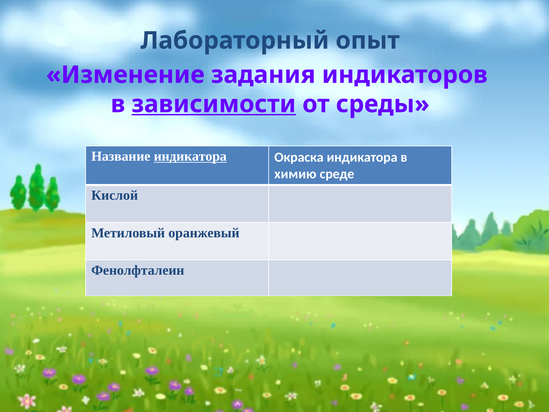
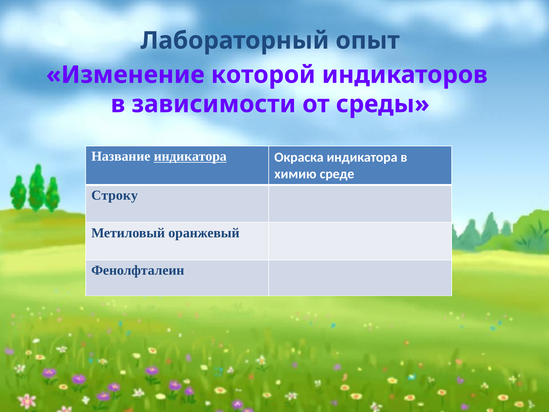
задания: задания -> которой
зависимости underline: present -> none
Кислой: Кислой -> Строку
